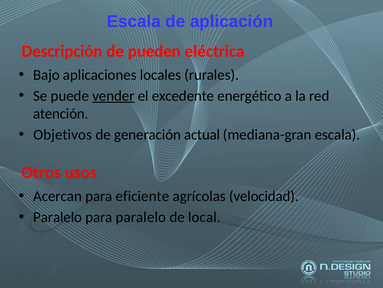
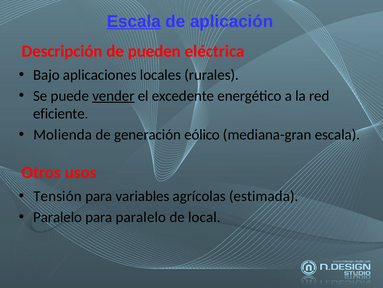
Escala at (134, 21) underline: none -> present
atención: atención -> eficiente
Objetivos: Objetivos -> Molienda
actual: actual -> eólico
Acercan: Acercan -> Tensión
eficiente: eficiente -> variables
velocidad: velocidad -> estimada
